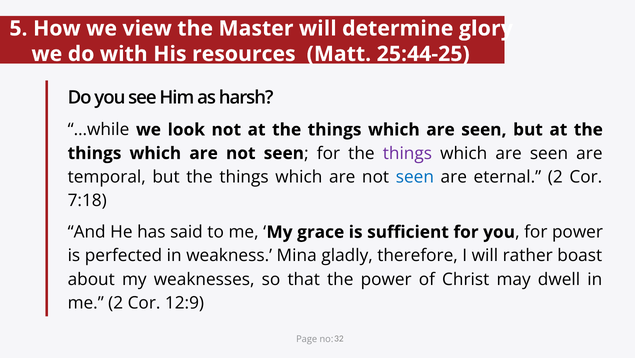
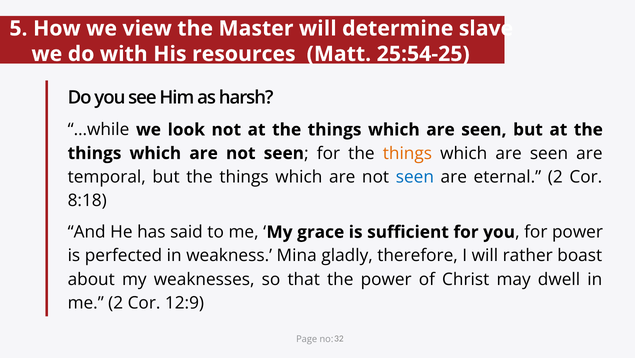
glory: glory -> slave
25:44-25: 25:44-25 -> 25:54-25
things at (407, 153) colour: purple -> orange
7:18: 7:18 -> 8:18
